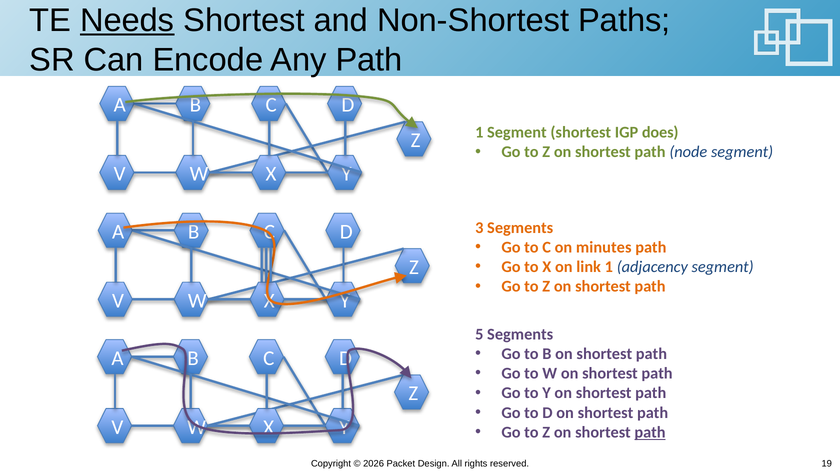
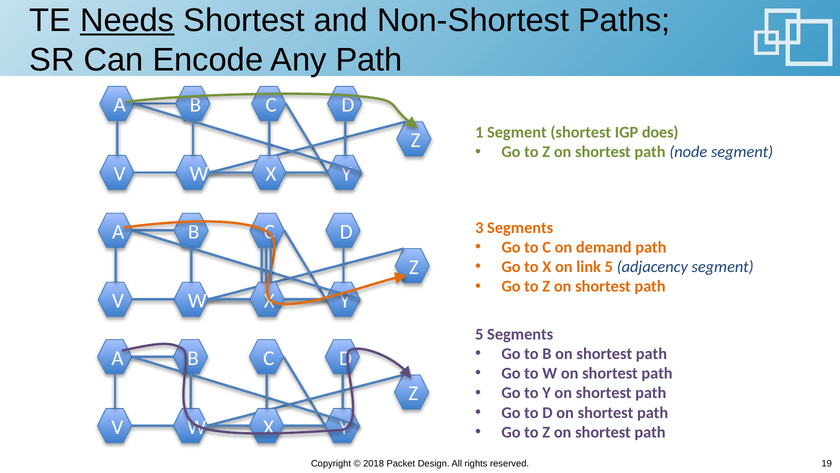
minutes: minutes -> demand
link 1: 1 -> 5
path at (650, 432) underline: present -> none
2026: 2026 -> 2018
